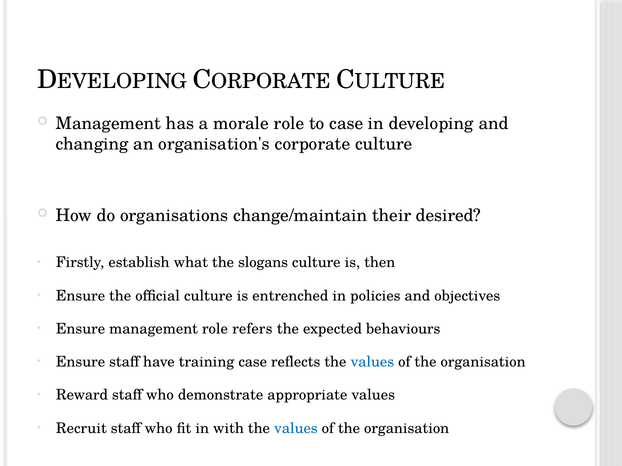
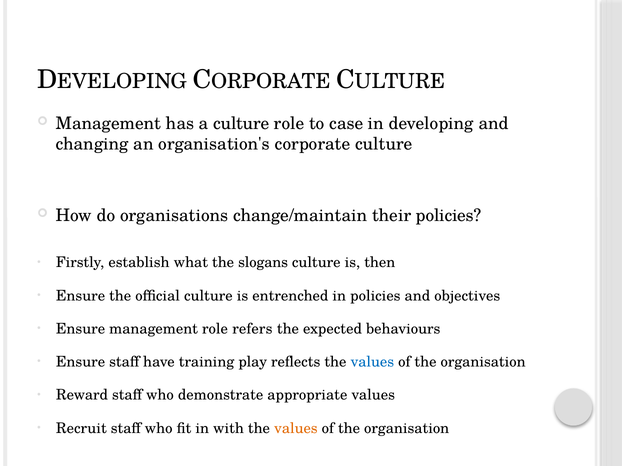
a morale: morale -> culture
their desired: desired -> policies
training case: case -> play
values at (296, 429) colour: blue -> orange
